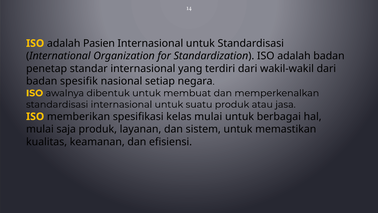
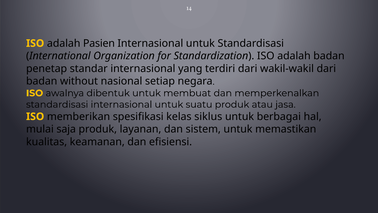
spesifik: spesifik -> without
kelas mulai: mulai -> siklus
